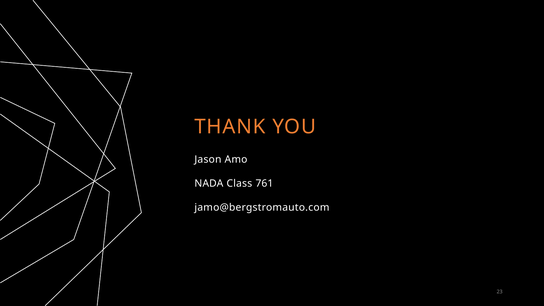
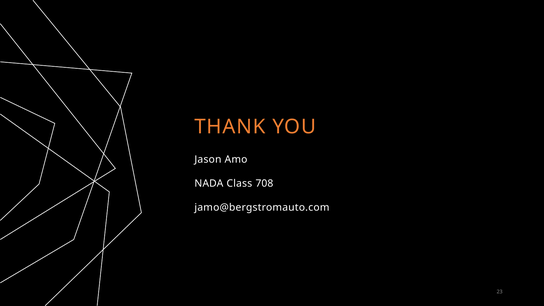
761: 761 -> 708
